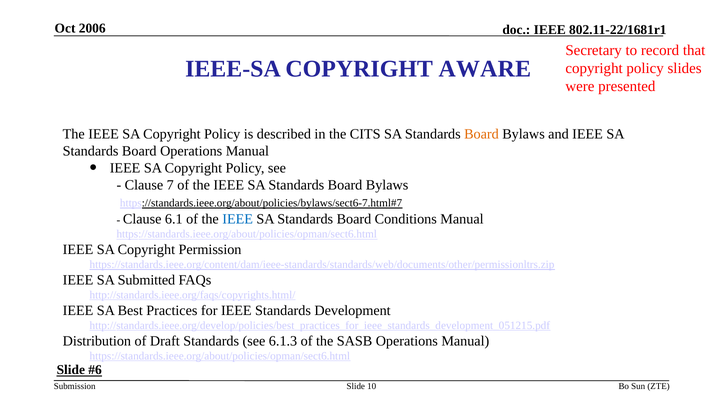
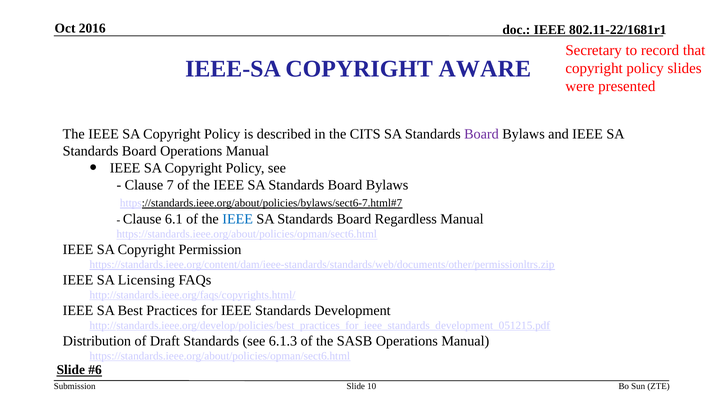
2006: 2006 -> 2016
Board at (481, 134) colour: orange -> purple
Conditions: Conditions -> Regardless
Submitted: Submitted -> Licensing
